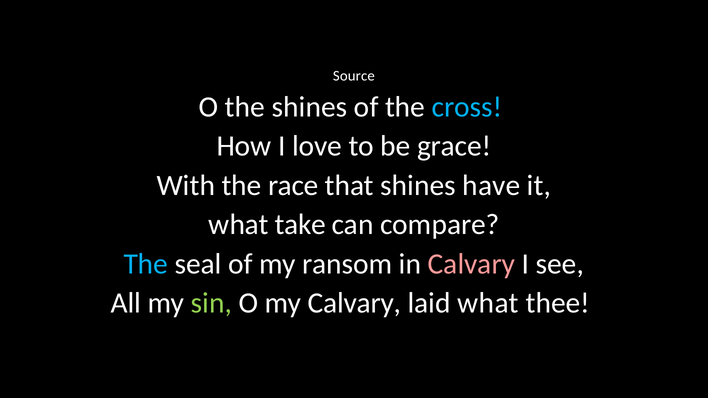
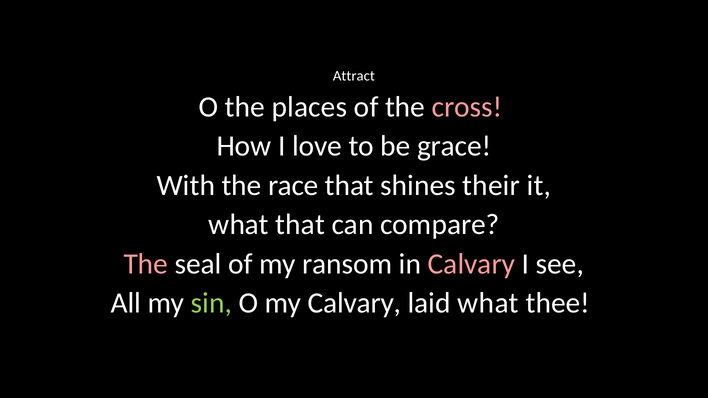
Source: Source -> Attract
the shines: shines -> places
cross colour: light blue -> pink
have: have -> their
what take: take -> that
The at (146, 264) colour: light blue -> pink
